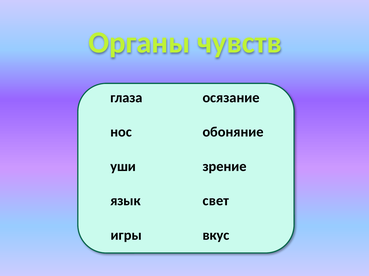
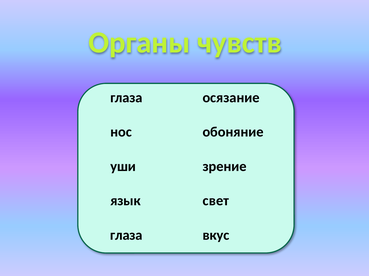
игры at (126, 236): игры -> глаза
